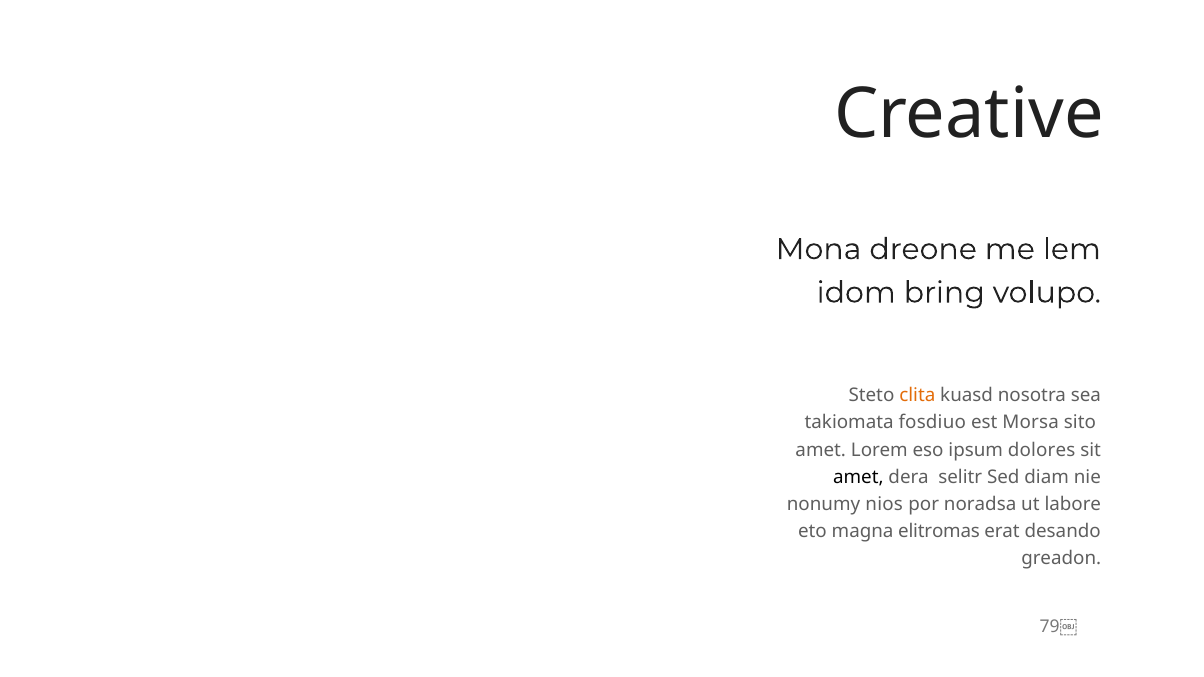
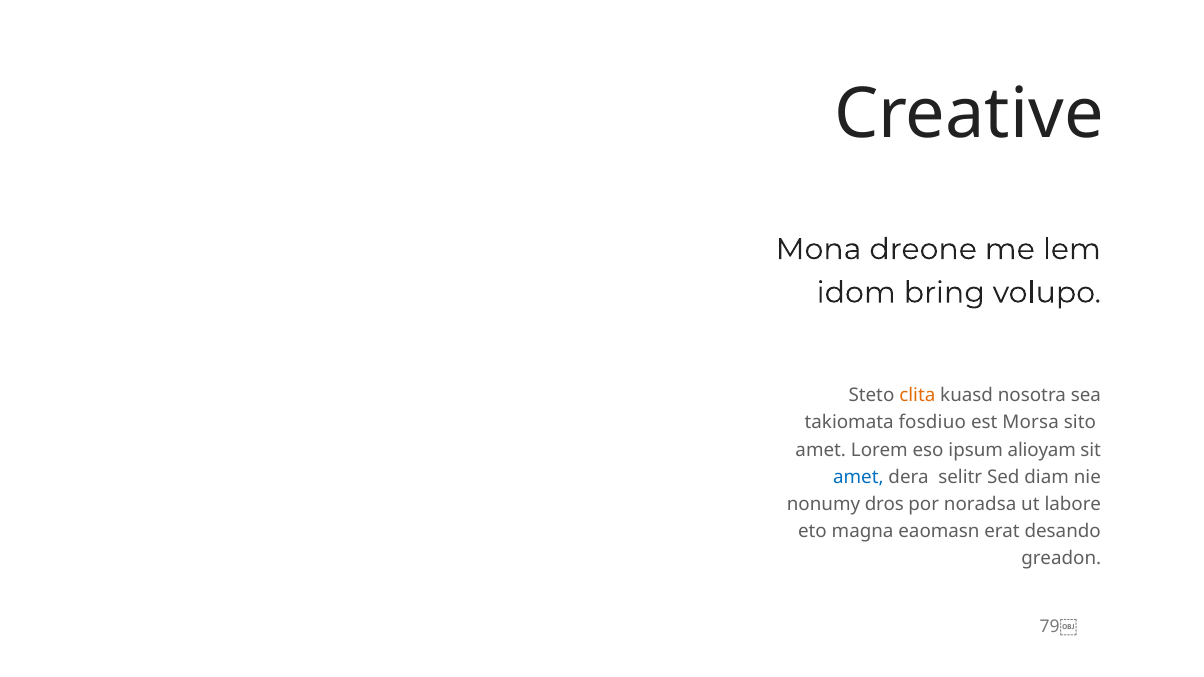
dolores: dolores -> alioyam
amet at (858, 477) colour: black -> blue
nios: nios -> dros
elitromas: elitromas -> eaomasn
